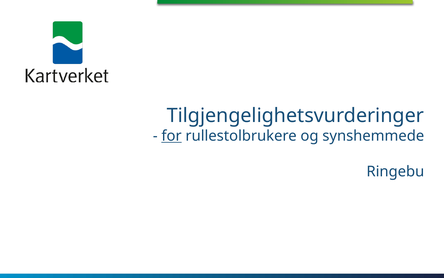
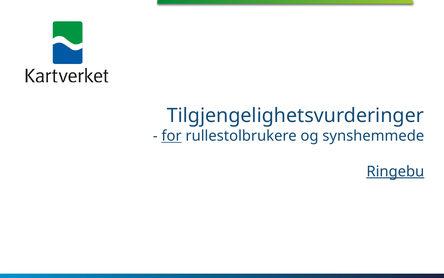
Ringebu underline: none -> present
